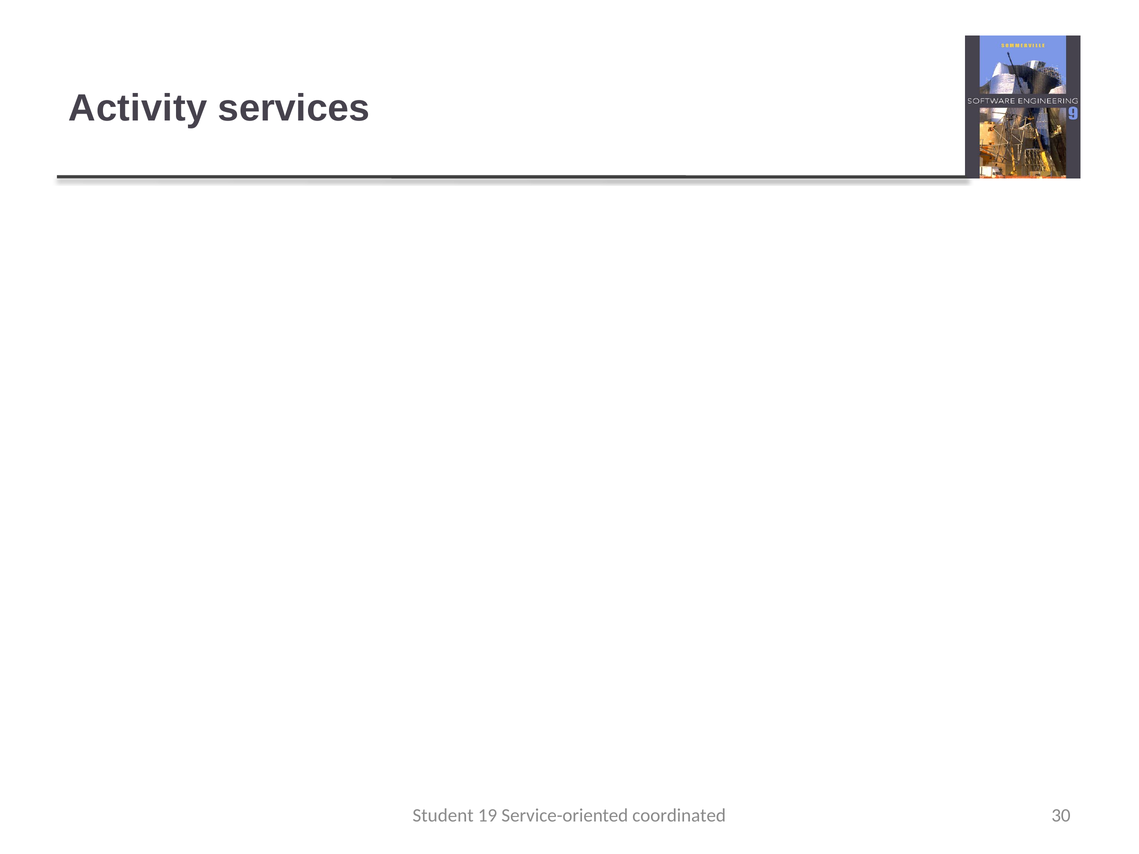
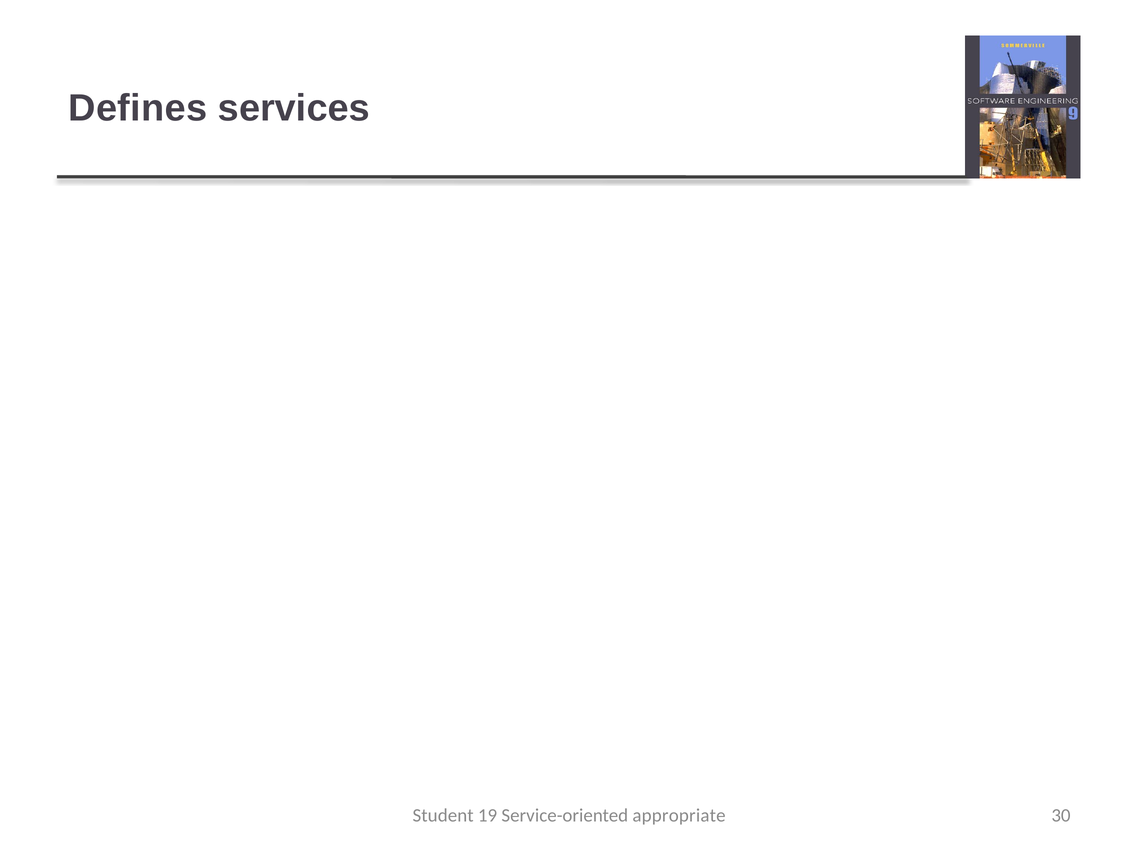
Activity: Activity -> Defines
coordinated: coordinated -> appropriate
